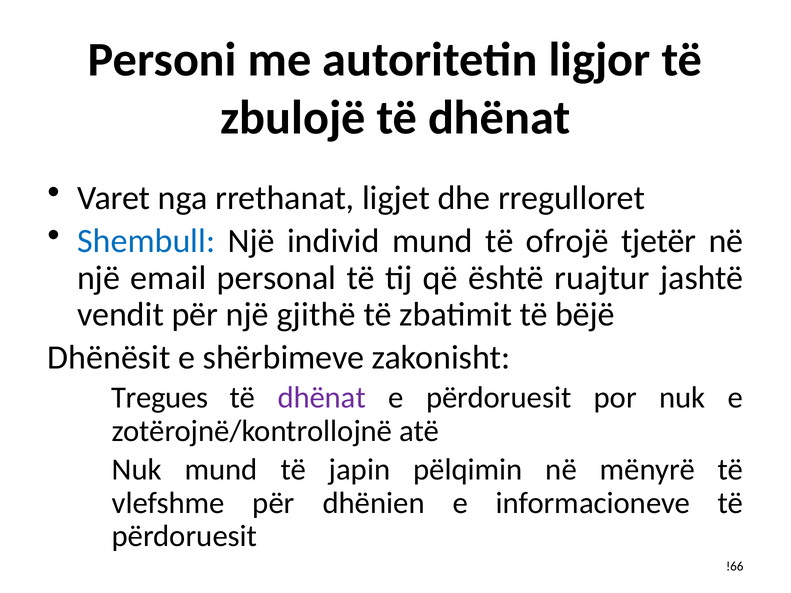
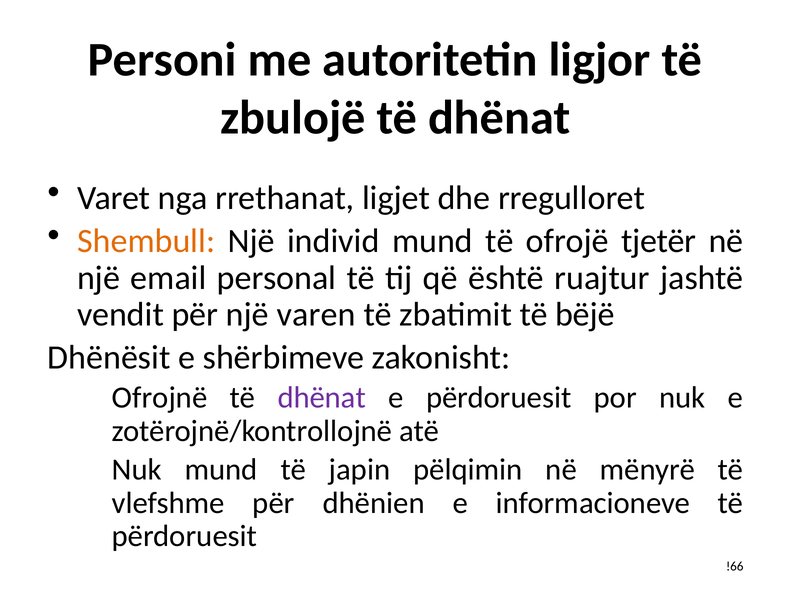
Shembull colour: blue -> orange
gjithë: gjithë -> varen
Tregues: Tregues -> Ofrojnë
